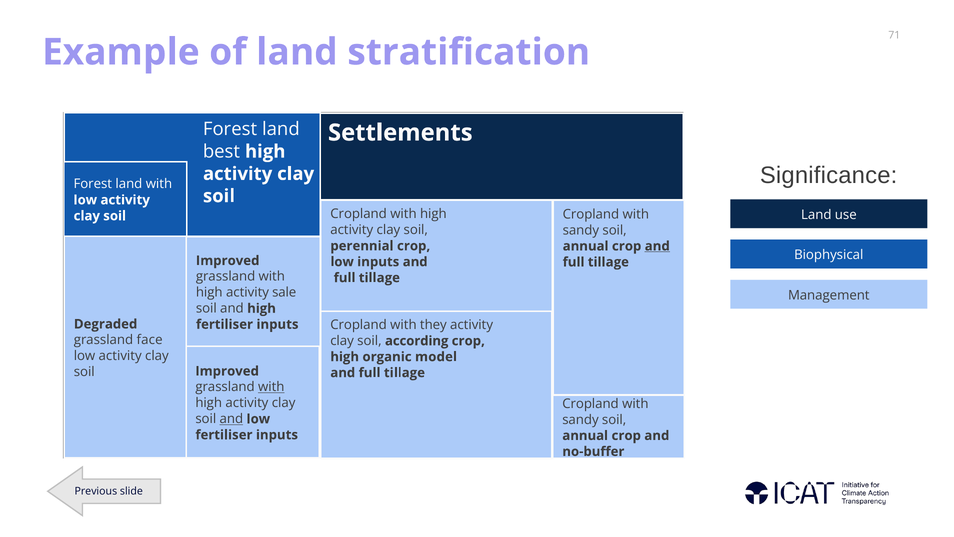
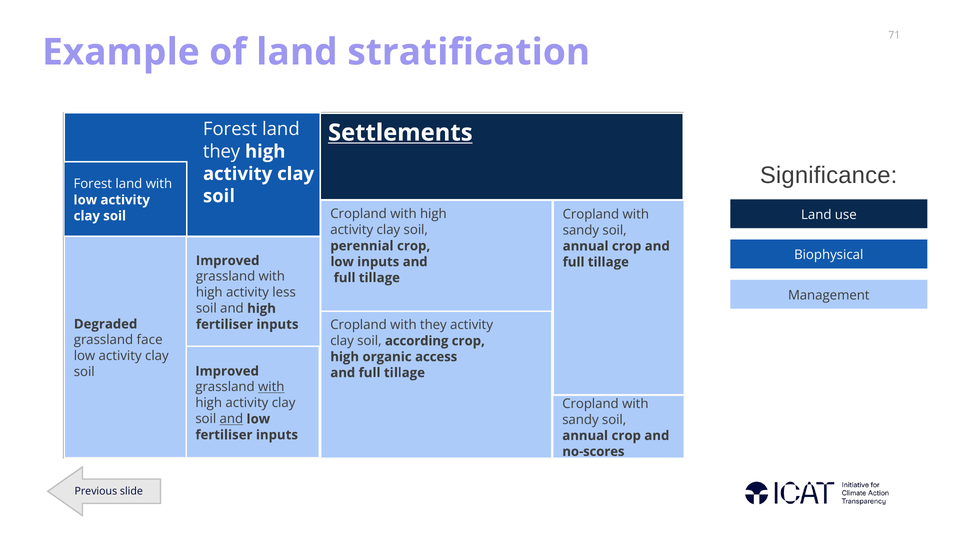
Settlements underline: none -> present
best at (221, 151): best -> they
and at (657, 246) underline: present -> none
sale: sale -> less
model: model -> access
no-buffer: no-buffer -> no-scores
